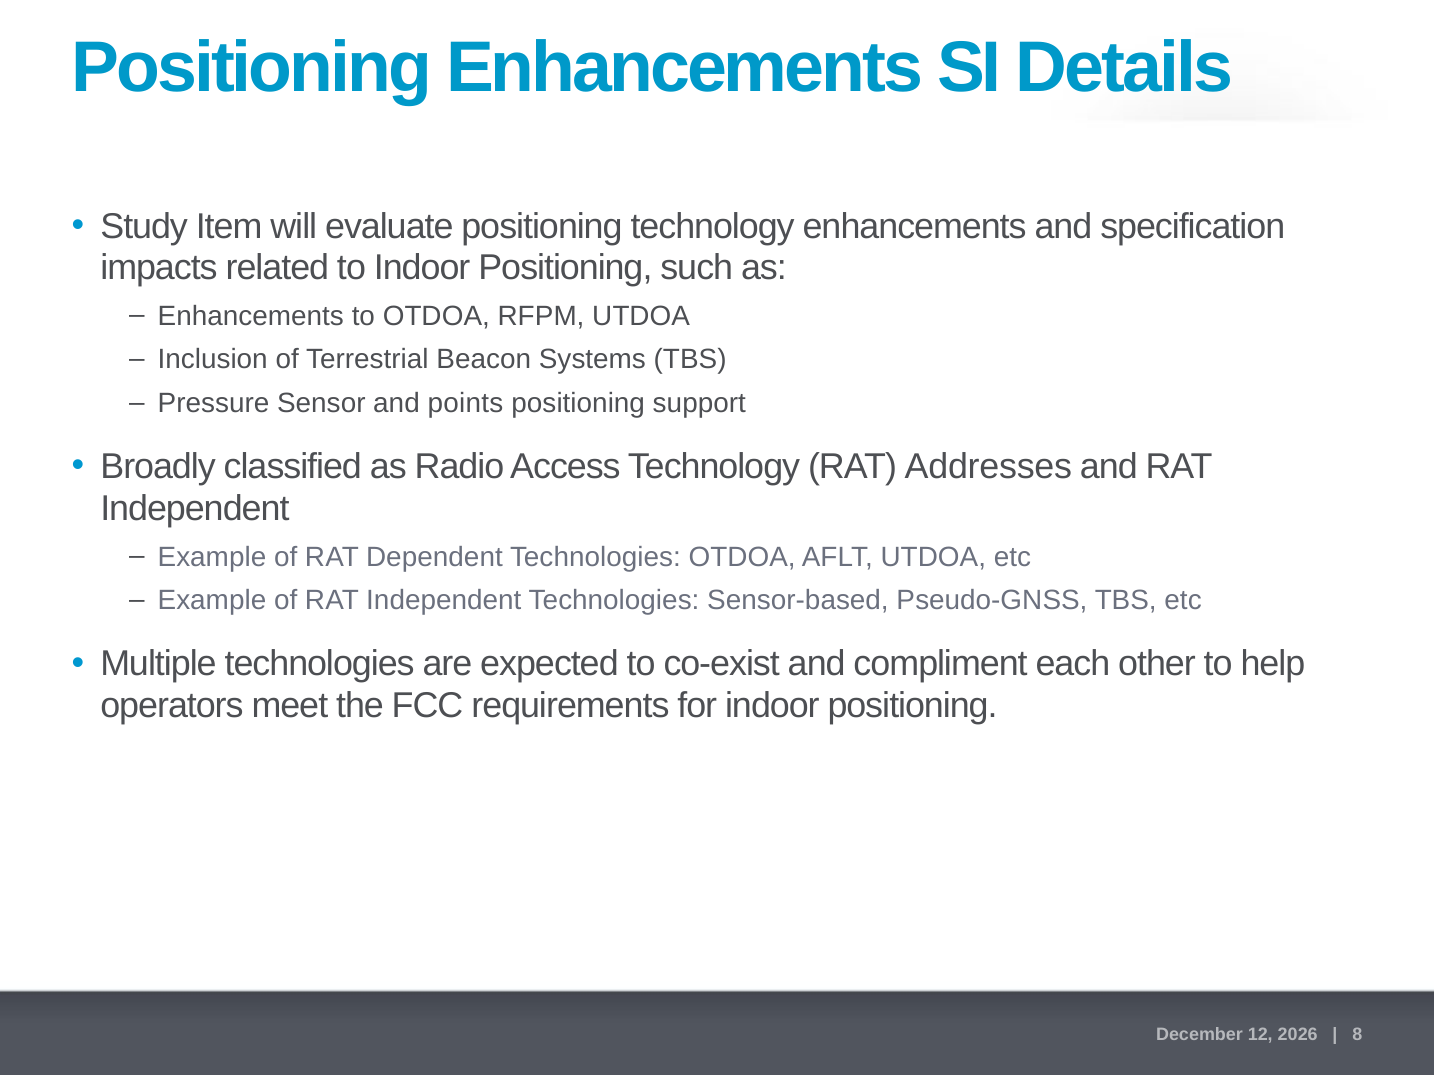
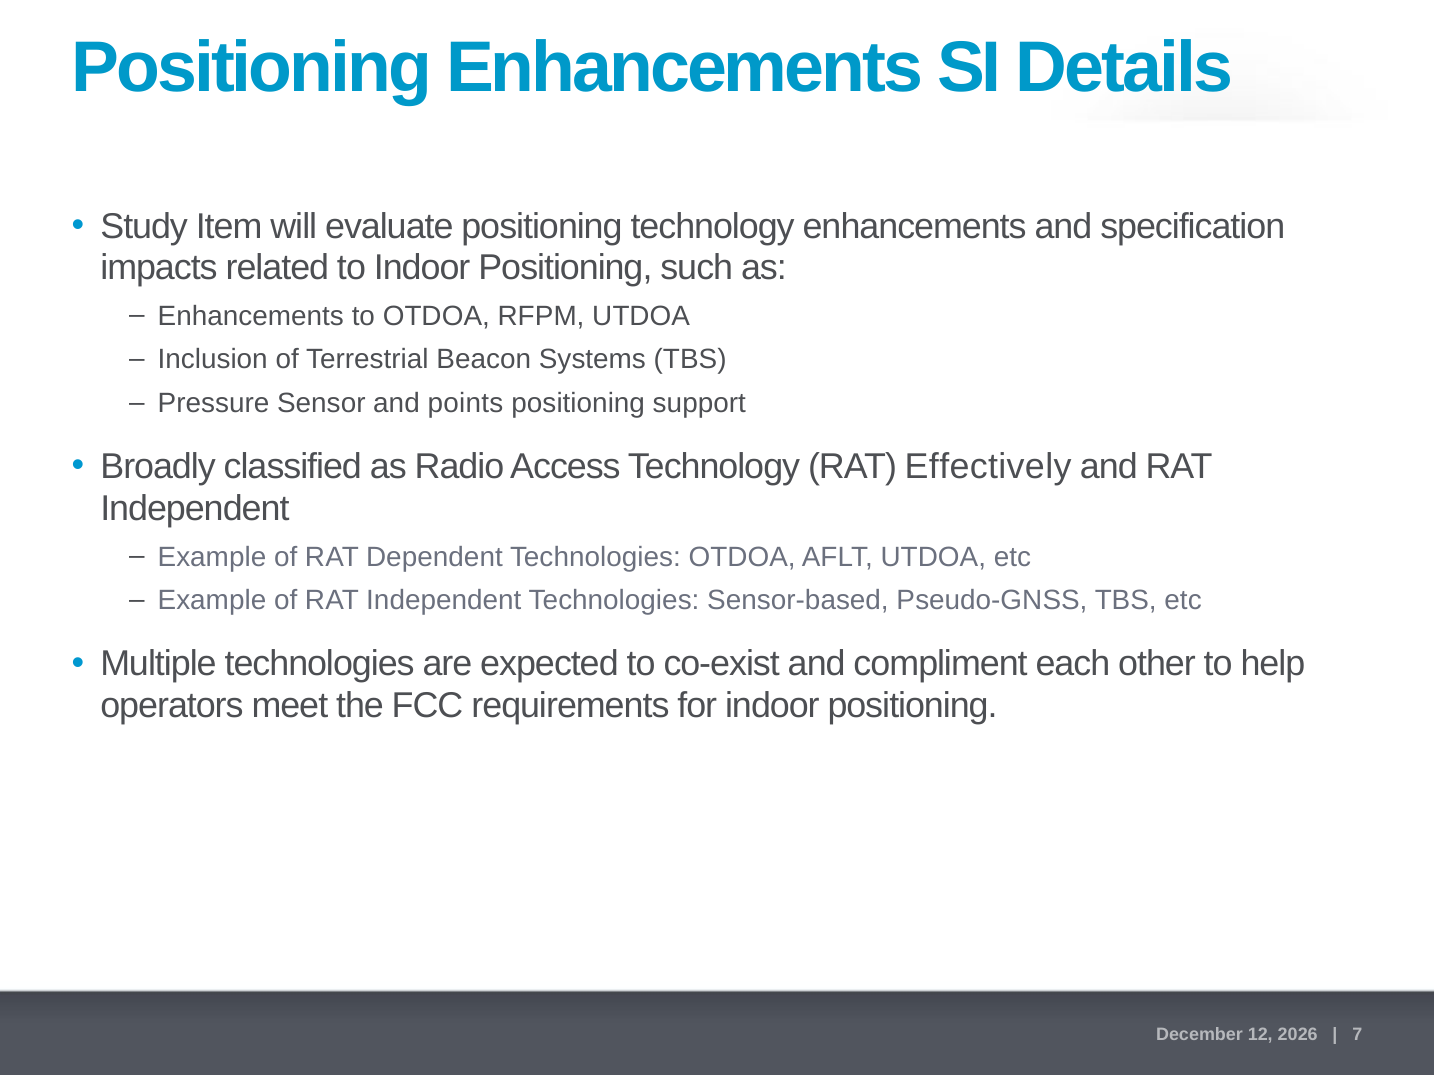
Addresses: Addresses -> Effectively
8: 8 -> 7
